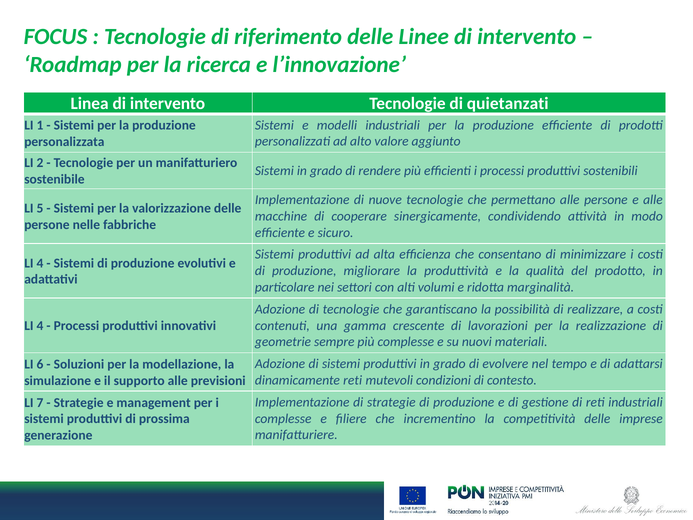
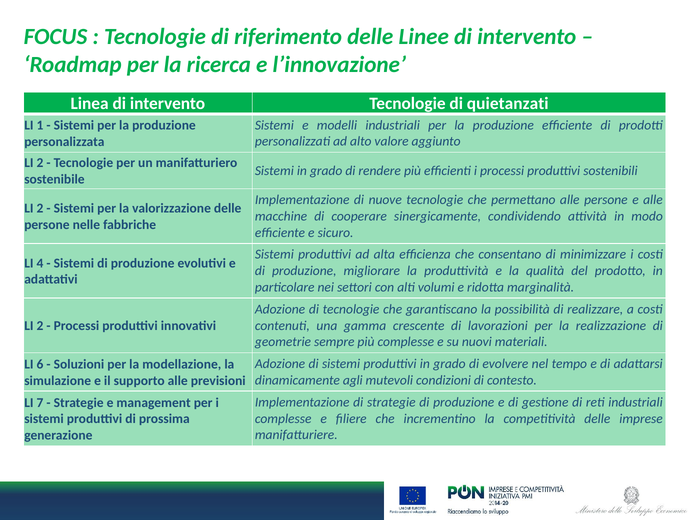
5 at (40, 208): 5 -> 2
4 at (40, 326): 4 -> 2
dinamicamente reti: reti -> agli
